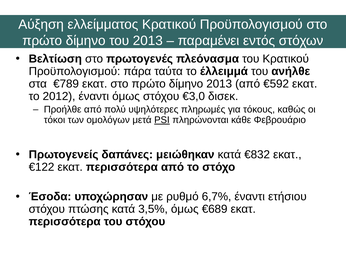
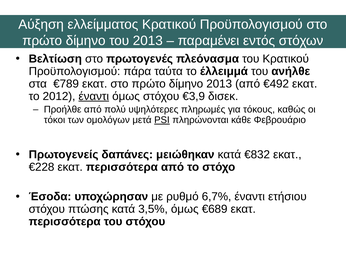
€592: €592 -> €492
έναντι at (94, 96) underline: none -> present
€3,0: €3,0 -> €3,9
€122: €122 -> €228
